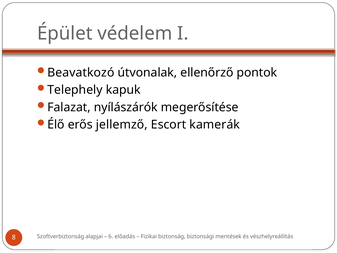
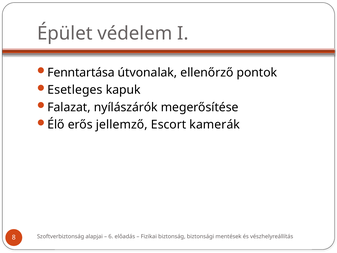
Beavatkozó: Beavatkozó -> Fenntartása
Telephely: Telephely -> Esetleges
